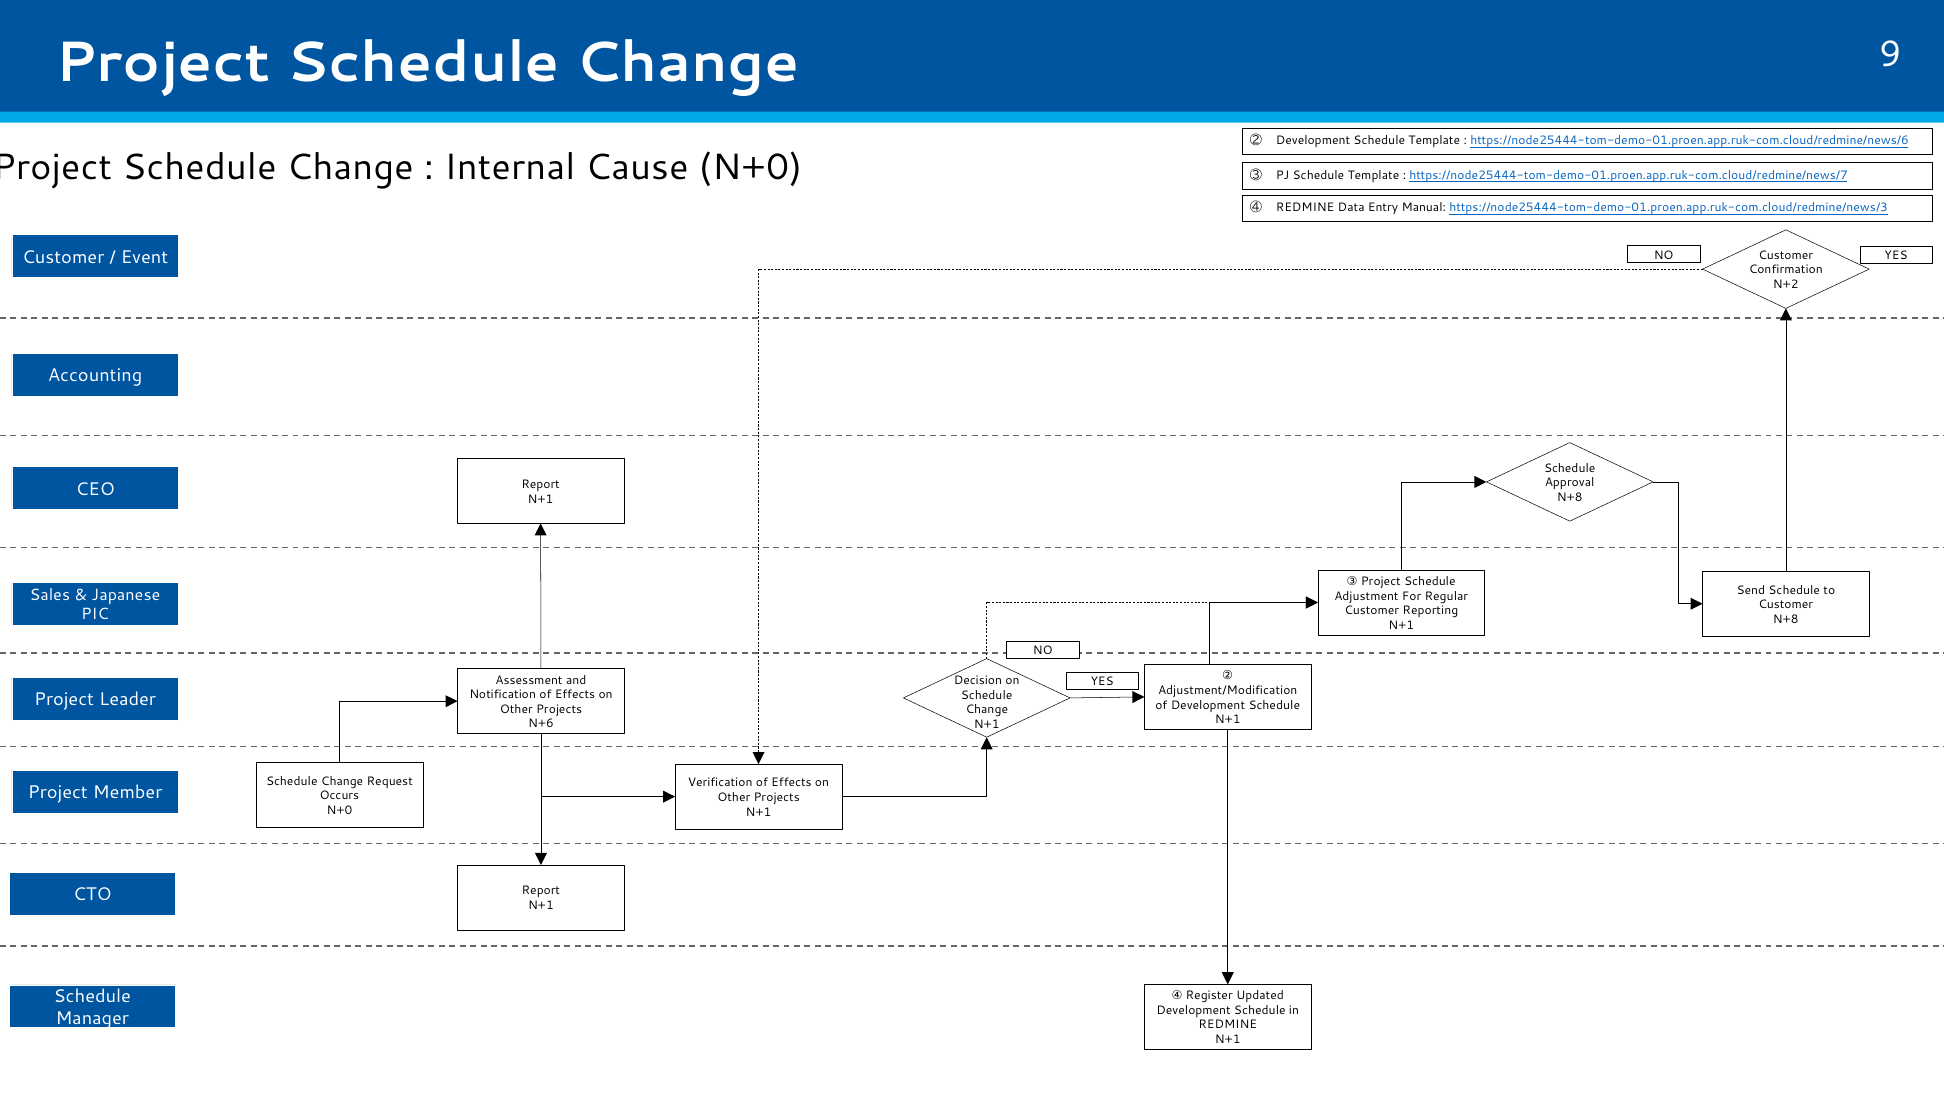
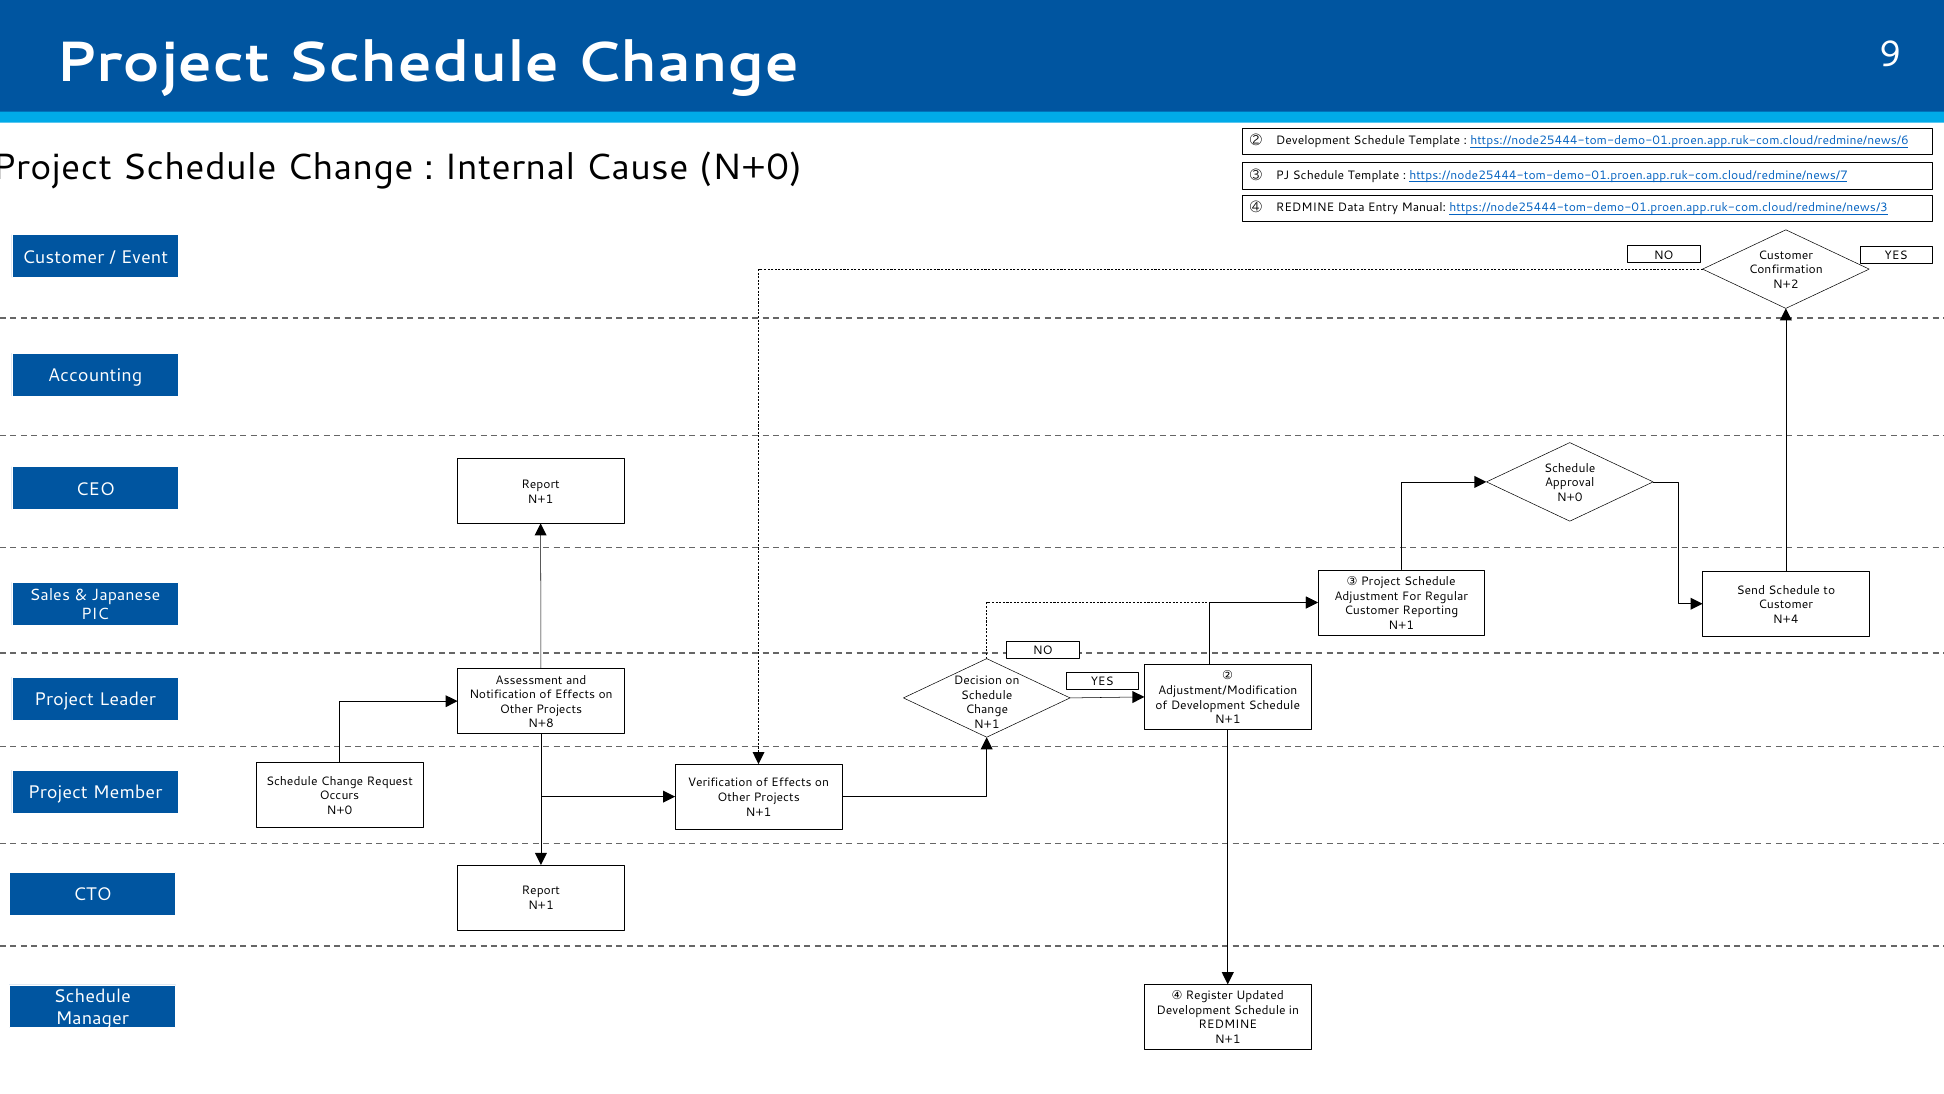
N+8 at (1570, 497): N+8 -> N+0
N+8 at (1786, 619): N+8 -> N+4
N+6: N+6 -> N+8
